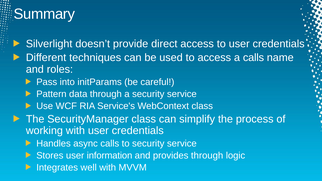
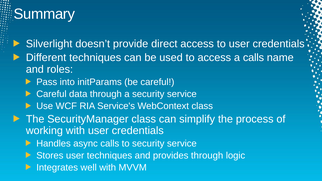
Pattern at (51, 94): Pattern -> Careful
user information: information -> techniques
